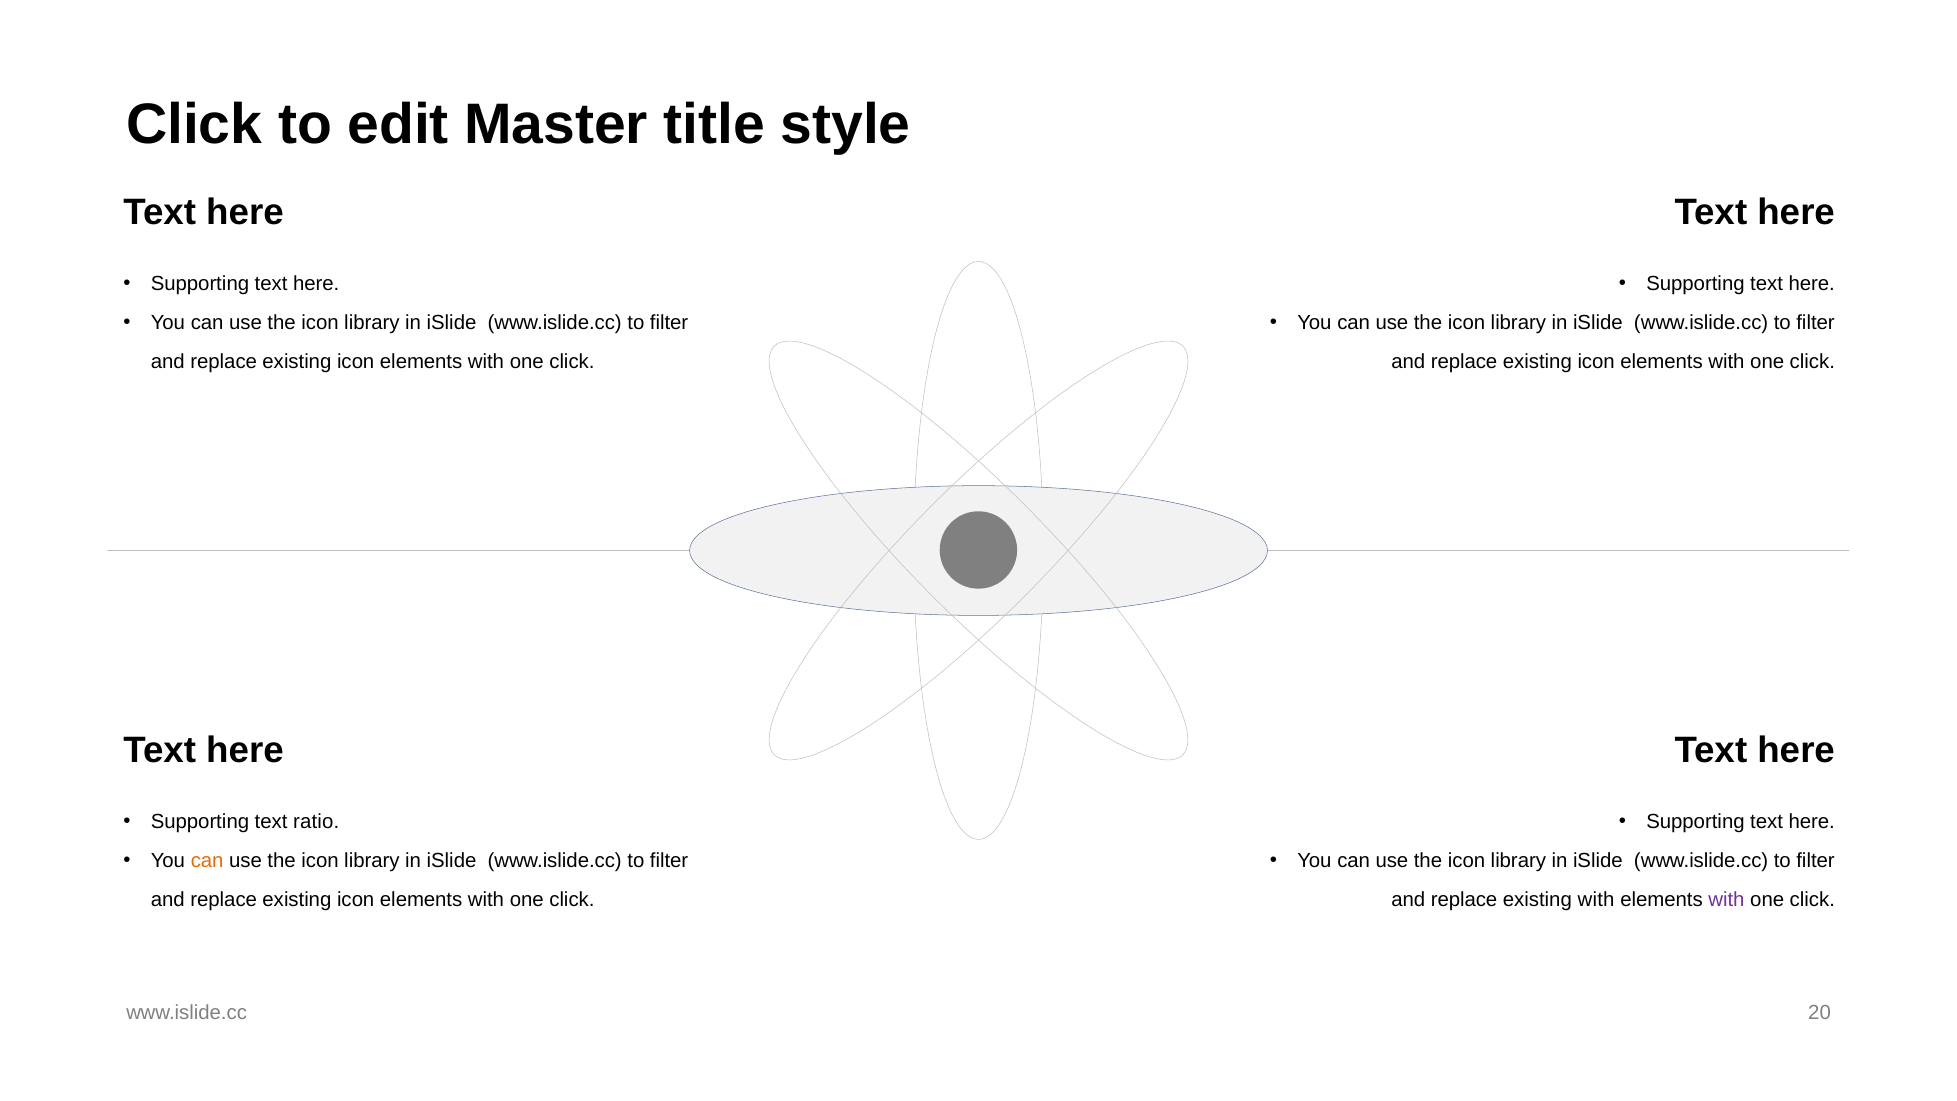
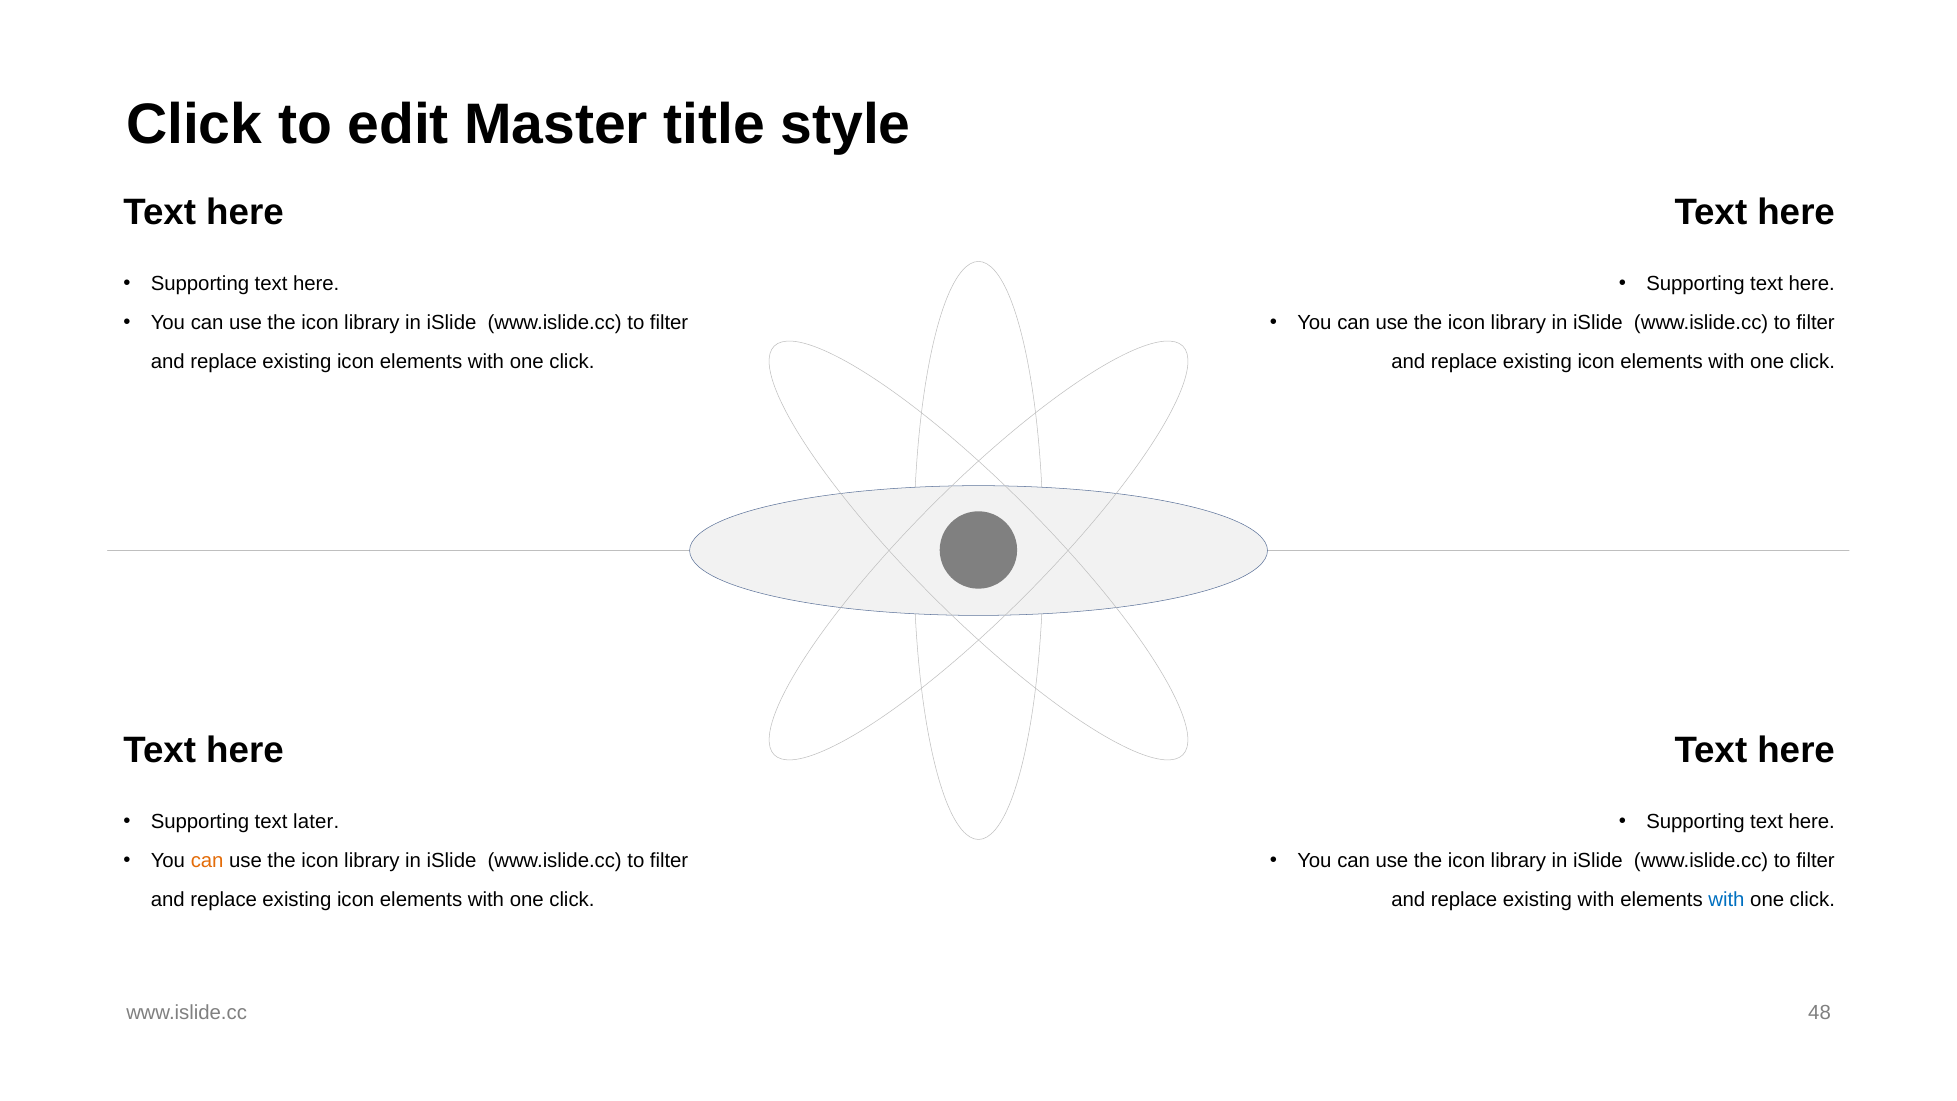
ratio: ratio -> later
with at (1726, 900) colour: purple -> blue
20: 20 -> 48
